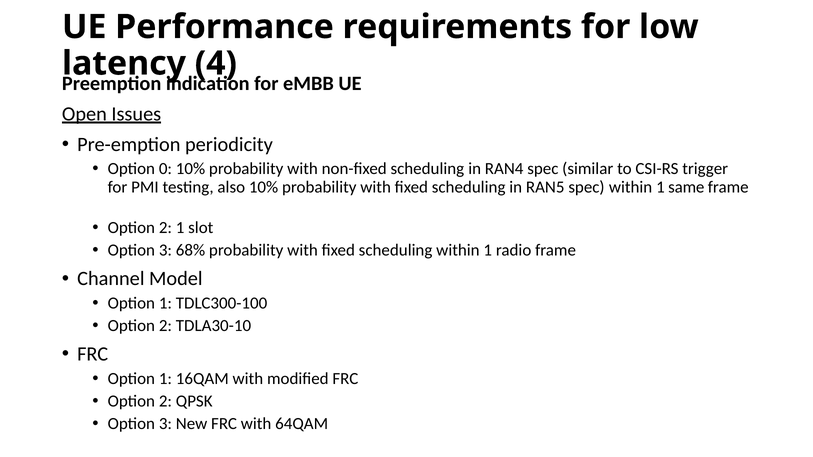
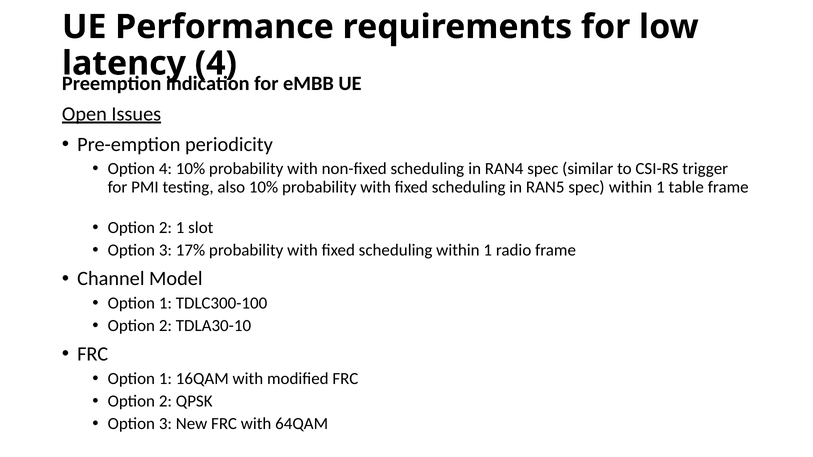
Option 0: 0 -> 4
same: same -> table
68%: 68% -> 17%
